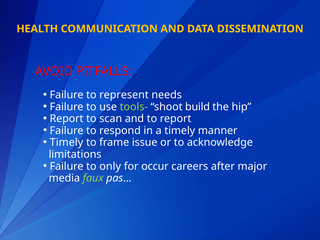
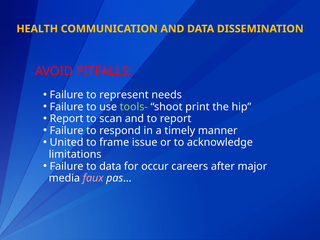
build: build -> print
Timely at (66, 142): Timely -> United
to only: only -> data
faux colour: light green -> pink
